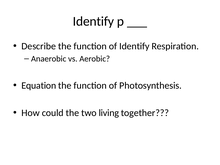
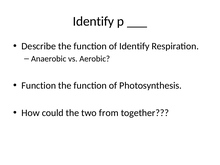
Equation at (39, 86): Equation -> Function
living: living -> from
